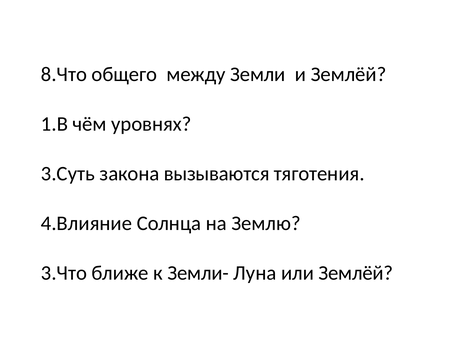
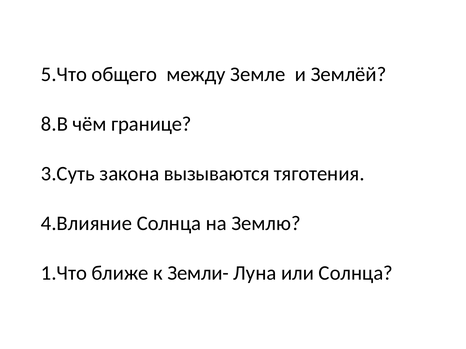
8.Что: 8.Что -> 5.Что
Земли: Земли -> Земле
1.В: 1.В -> 8.В
уровнях: уровнях -> границе
3.Что: 3.Что -> 1.Что
или Землёй: Землёй -> Солнца
